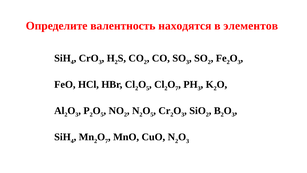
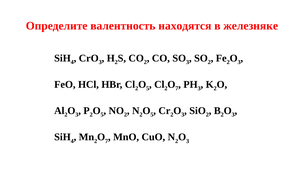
элементов: элементов -> железняке
